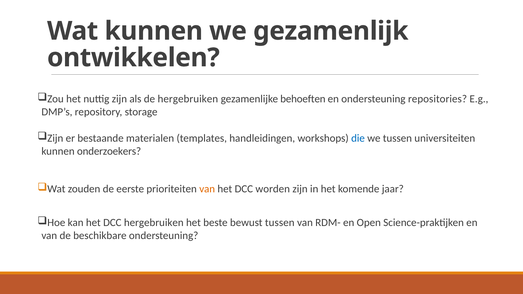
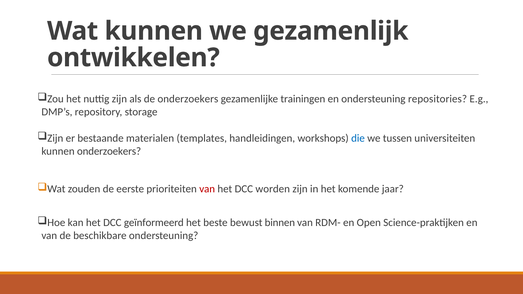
de hergebruiken: hergebruiken -> onderzoekers
behoeften: behoeften -> trainingen
van at (207, 189) colour: orange -> red
DCC hergebruiken: hergebruiken -> geïnformeerd
bewust tussen: tussen -> binnen
